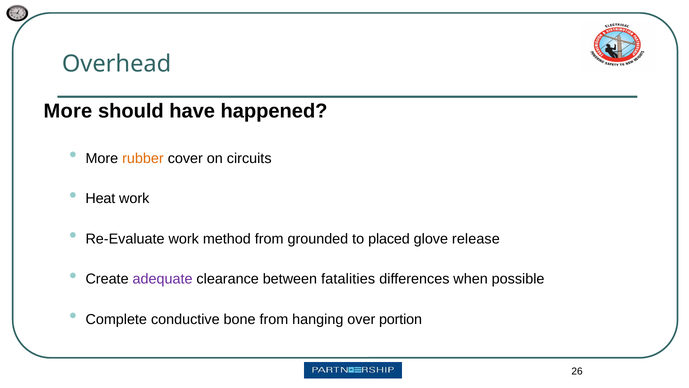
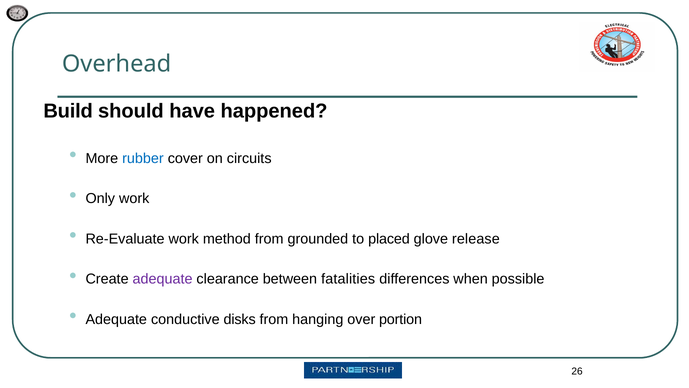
More at (68, 111): More -> Build
rubber colour: orange -> blue
Heat: Heat -> Only
Complete at (116, 319): Complete -> Adequate
bone: bone -> disks
